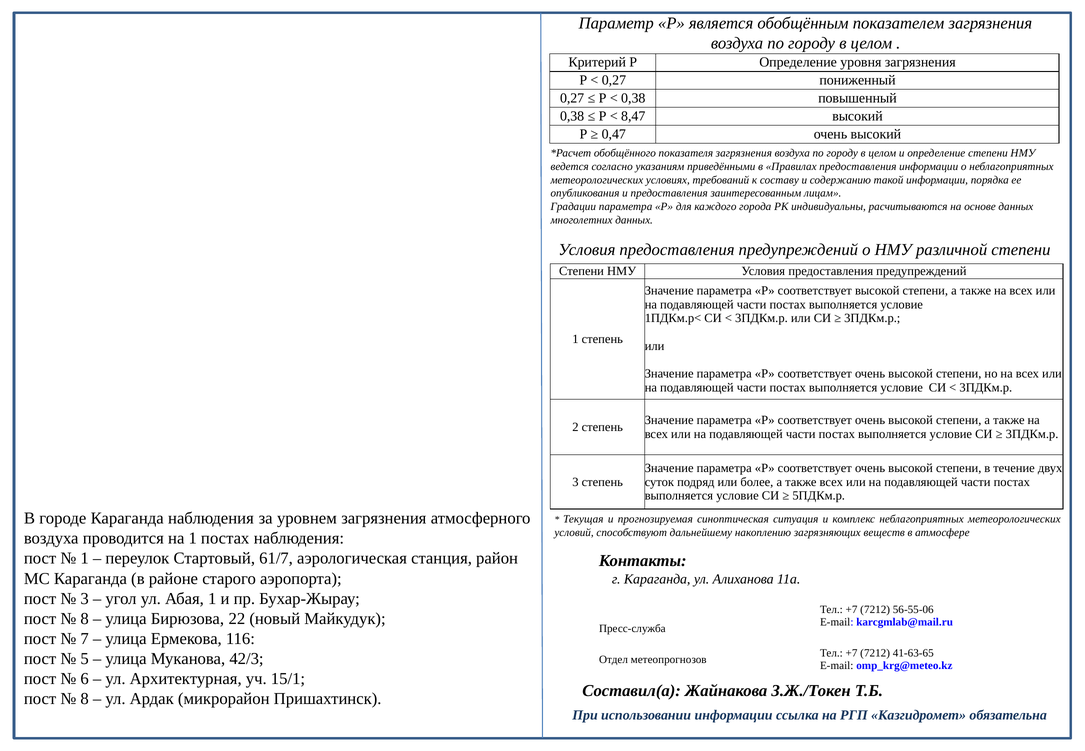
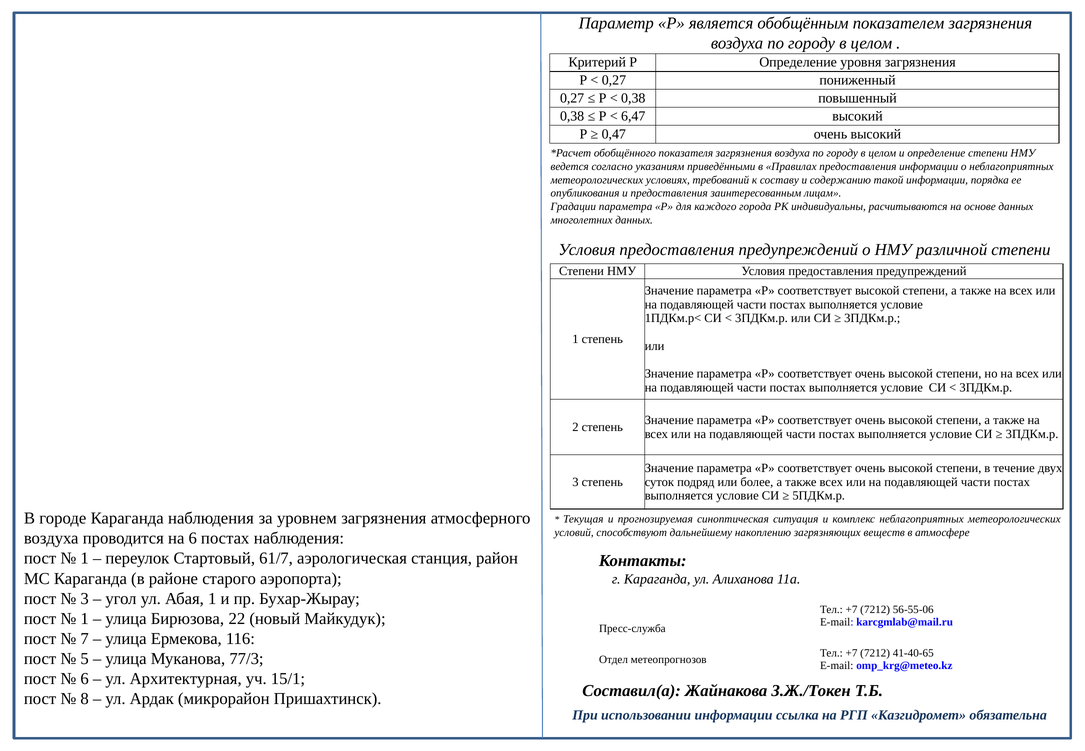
8,47: 8,47 -> 6,47
на 1: 1 -> 6
8 at (85, 619): 8 -> 1
41-63-65: 41-63-65 -> 41-40-65
42/3: 42/3 -> 77/3
